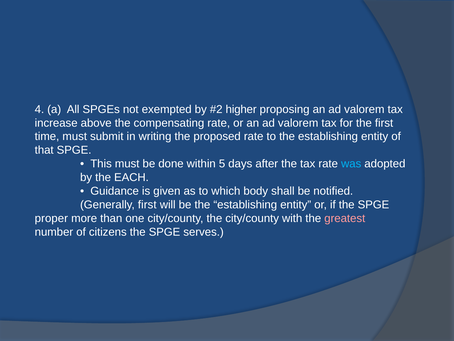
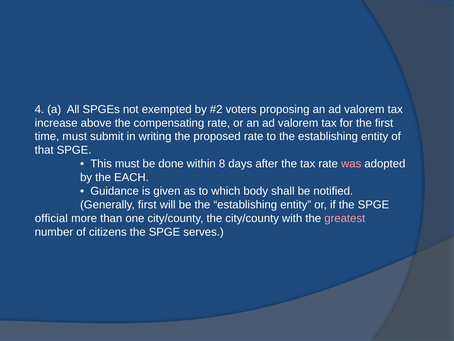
higher: higher -> voters
5: 5 -> 8
was colour: light blue -> pink
proper: proper -> official
